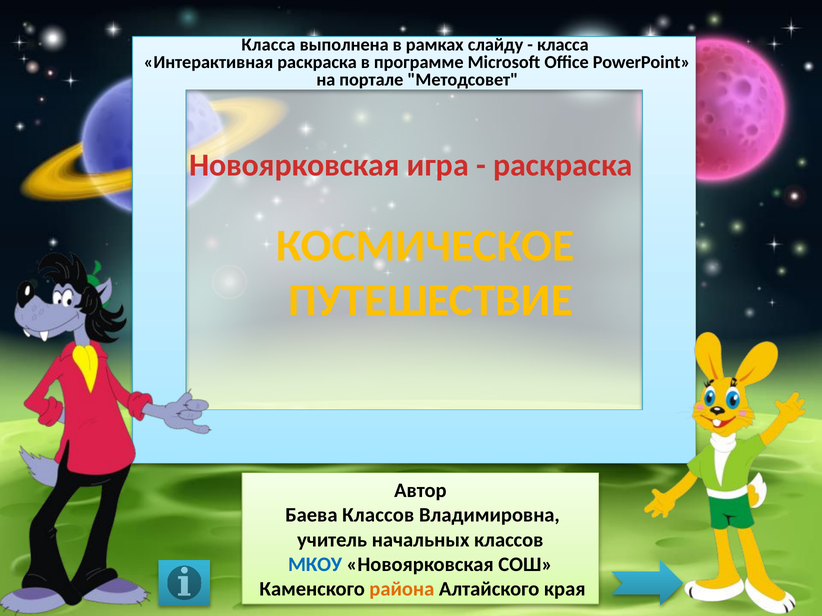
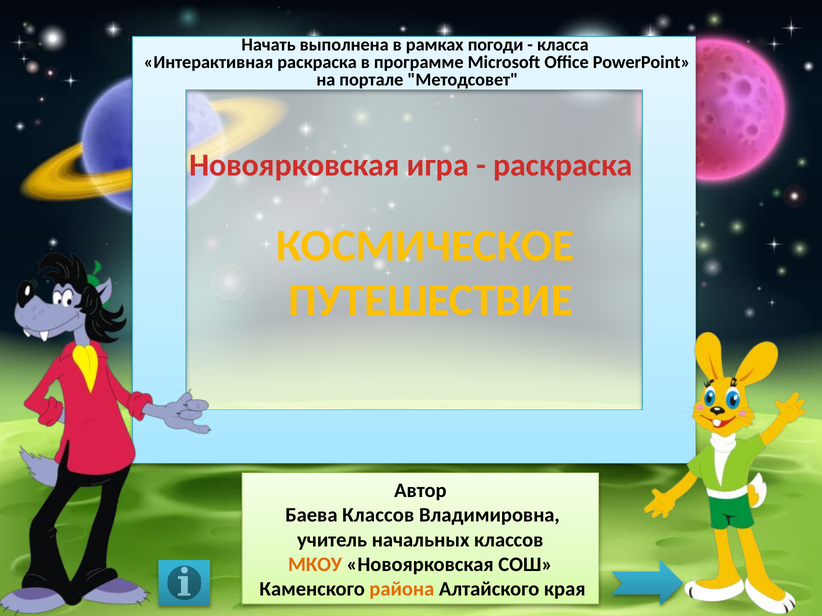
Класса at (268, 45): Класса -> Начать
слайду: слайду -> погоди
МКОУ colour: blue -> orange
